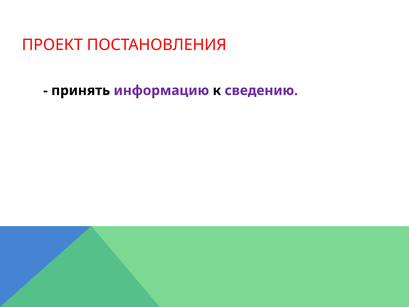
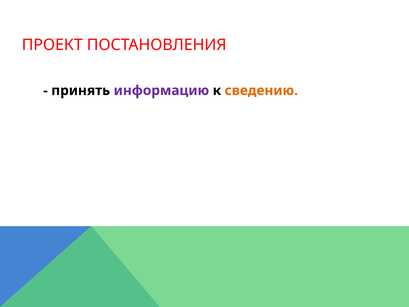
сведению colour: purple -> orange
